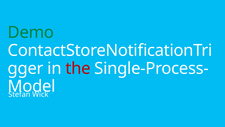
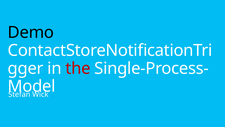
Demo colour: green -> black
